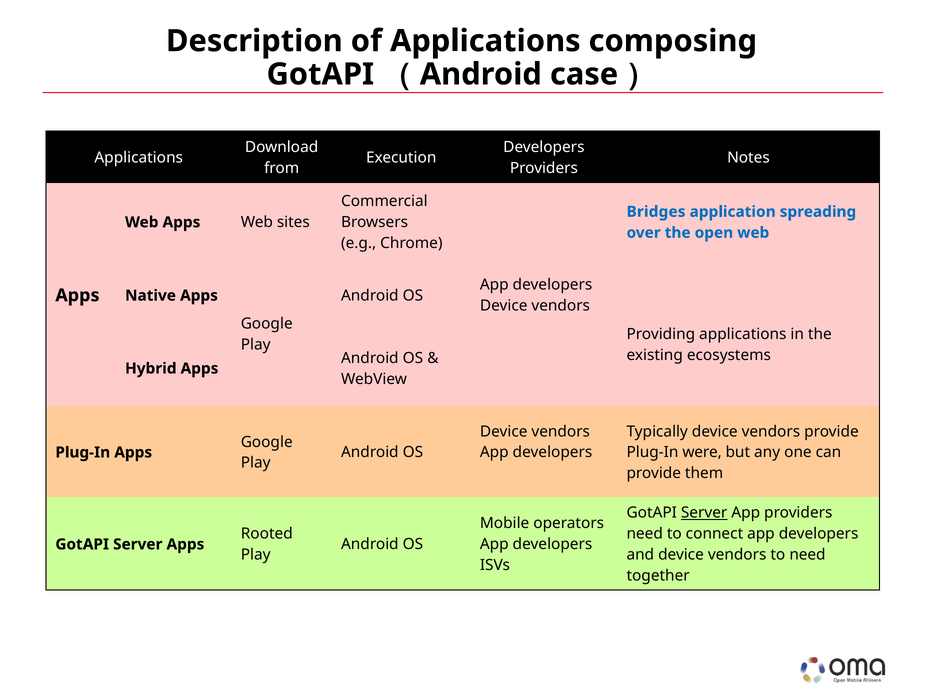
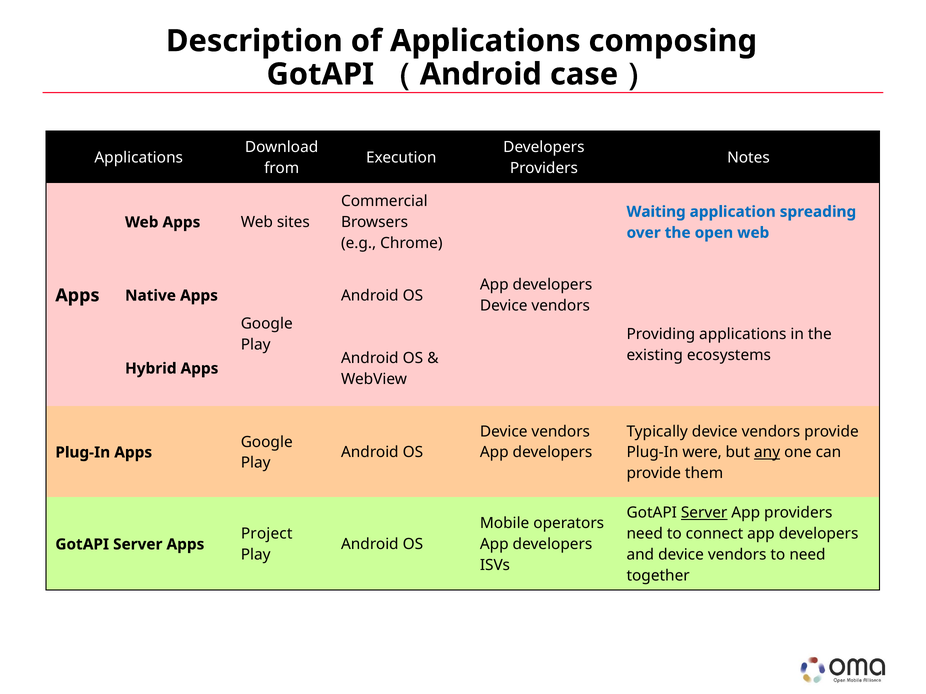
Bridges: Bridges -> Waiting
any underline: none -> present
Rooted: Rooted -> Project
